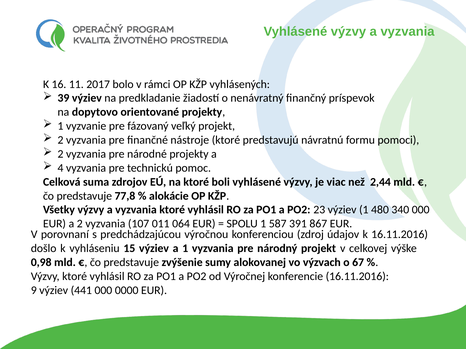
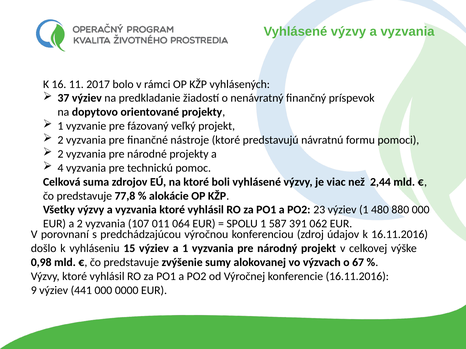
39: 39 -> 37
340: 340 -> 880
867: 867 -> 062
